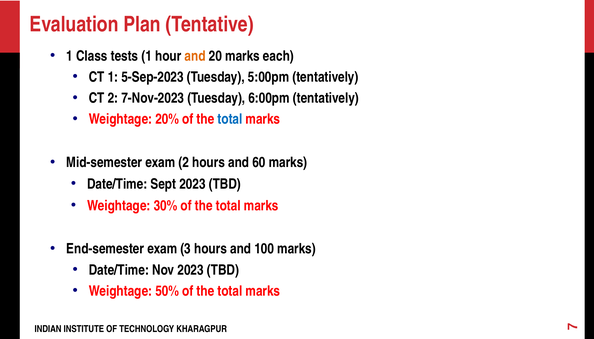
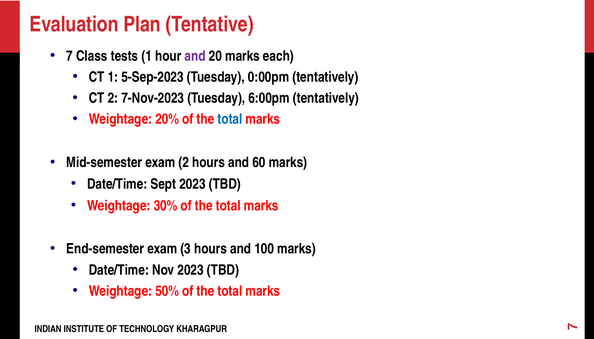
1 at (70, 56): 1 -> 7
and at (195, 56) colour: orange -> purple
5:00pm: 5:00pm -> 0:00pm
